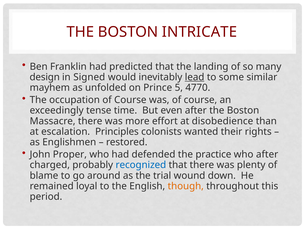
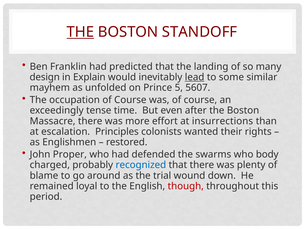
THE at (80, 32) underline: none -> present
INTRICATE: INTRICATE -> STANDOFF
Signed: Signed -> Explain
4770: 4770 -> 5607
disobedience: disobedience -> insurrections
practice: practice -> swarms
who after: after -> body
though colour: orange -> red
